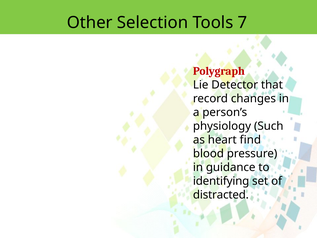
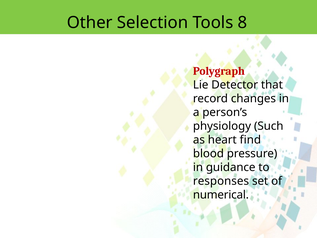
7: 7 -> 8
identifying: identifying -> responses
distracted: distracted -> numerical
